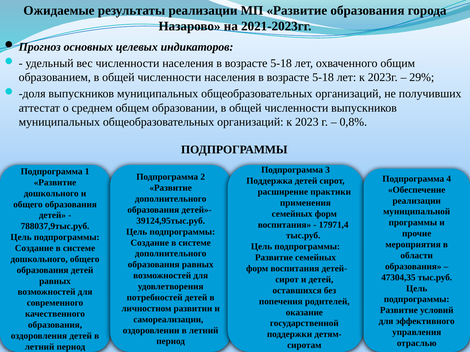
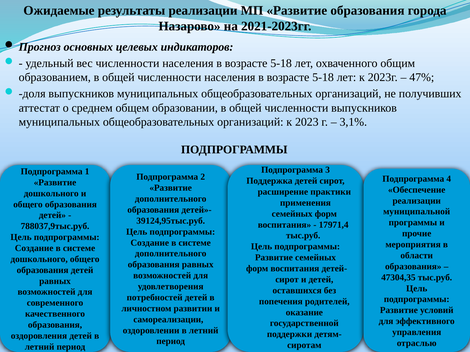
29%: 29% -> 47%
0,8%: 0,8% -> 3,1%
